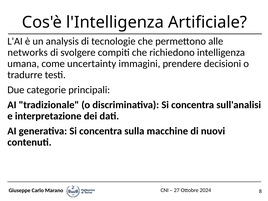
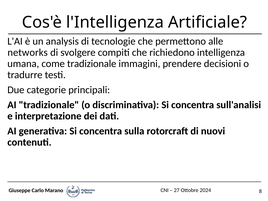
come uncertainty: uncertainty -> tradizionale
macchine: macchine -> rotorcraft
